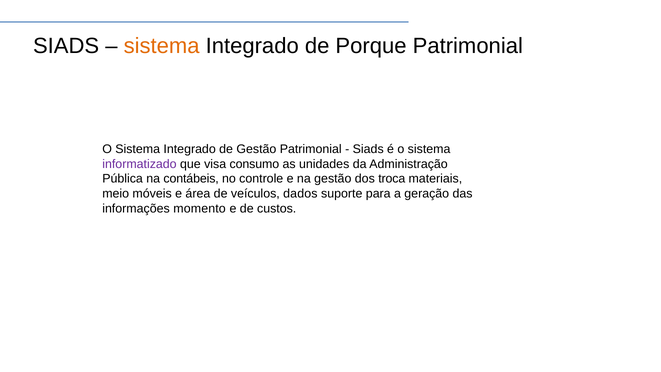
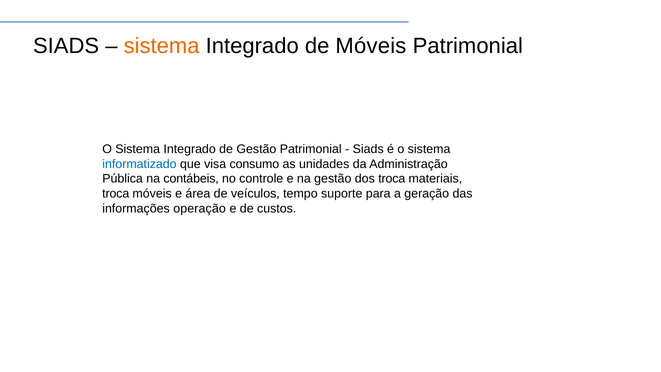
de Porque: Porque -> Móveis
informatizado colour: purple -> blue
meio at (116, 194): meio -> troca
dados: dados -> tempo
momento: momento -> operação
